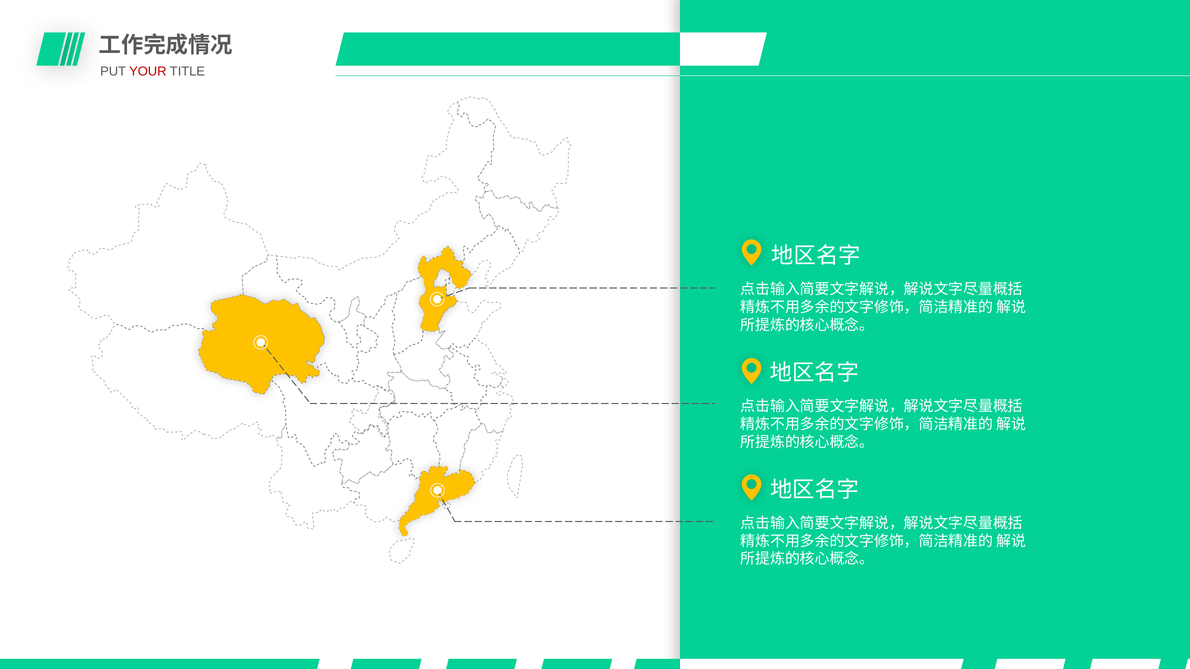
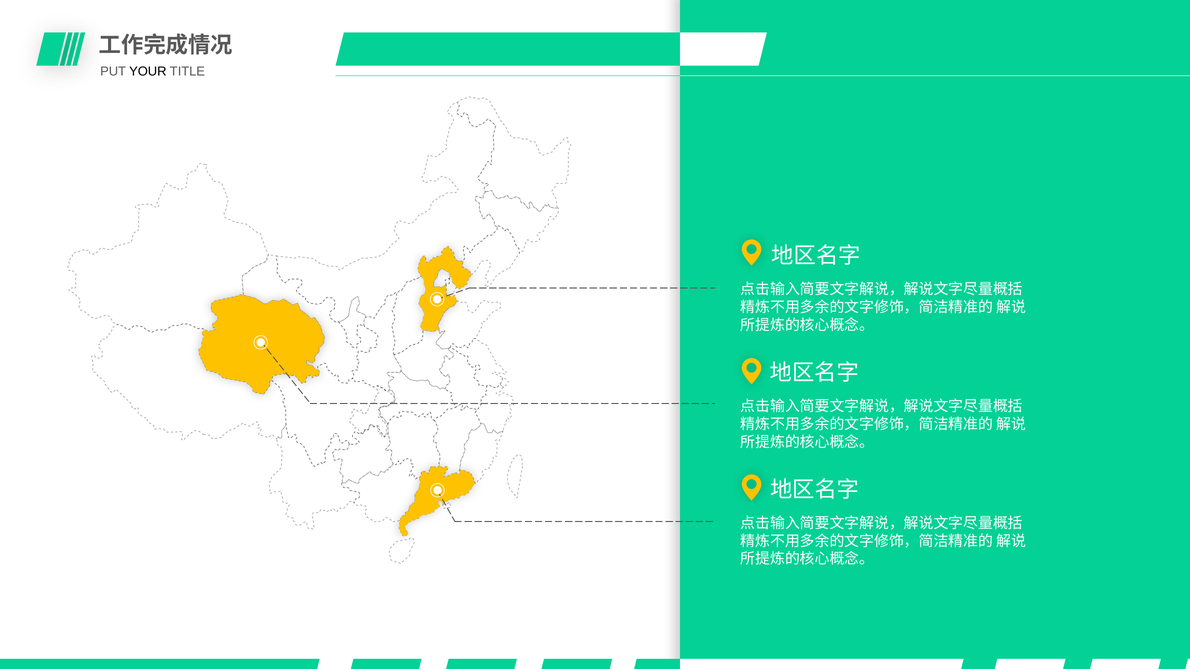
YOUR colour: red -> black
